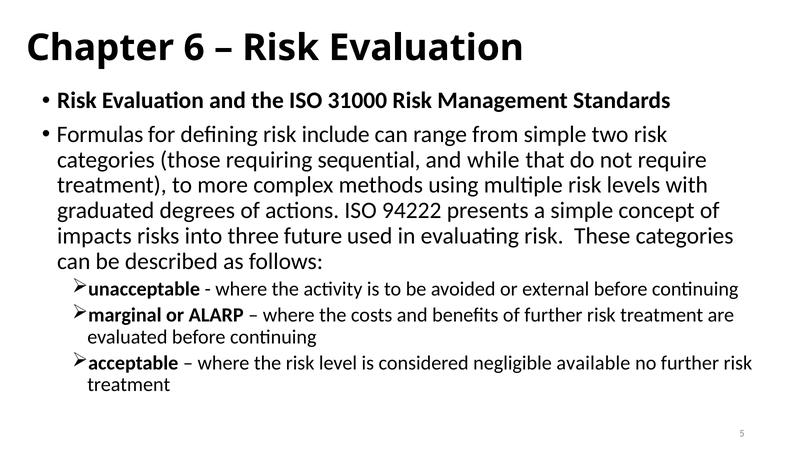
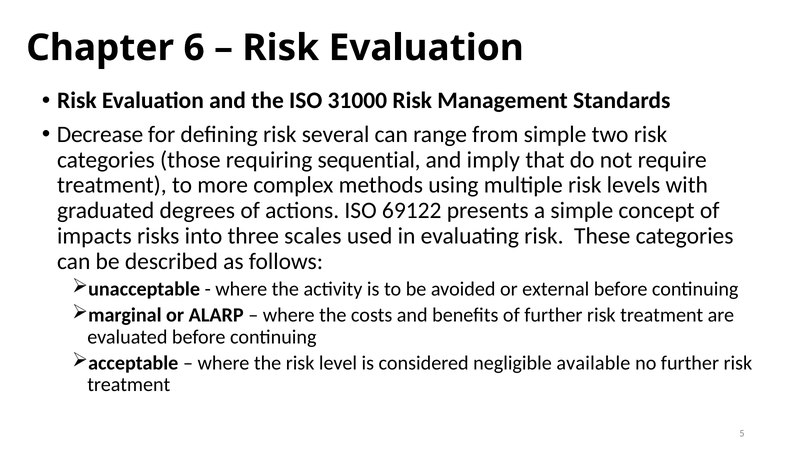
Formulas: Formulas -> Decrease
include: include -> several
while: while -> imply
94222: 94222 -> 69122
future: future -> scales
